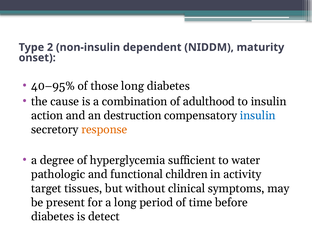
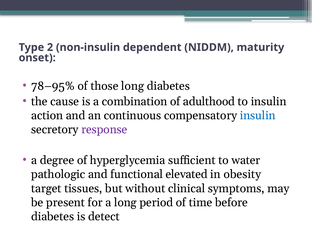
40–95%: 40–95% -> 78–95%
destruction: destruction -> continuous
response colour: orange -> purple
children: children -> elevated
activity: activity -> obesity
